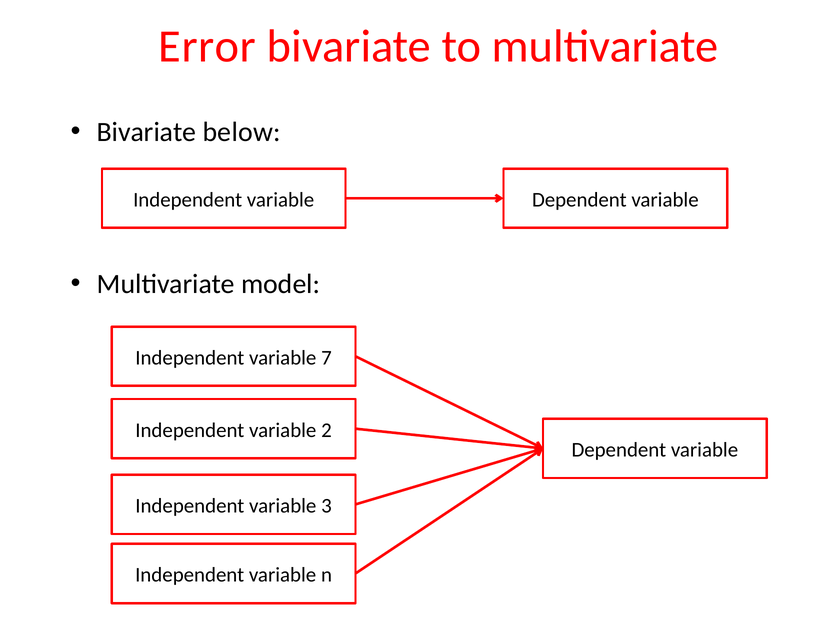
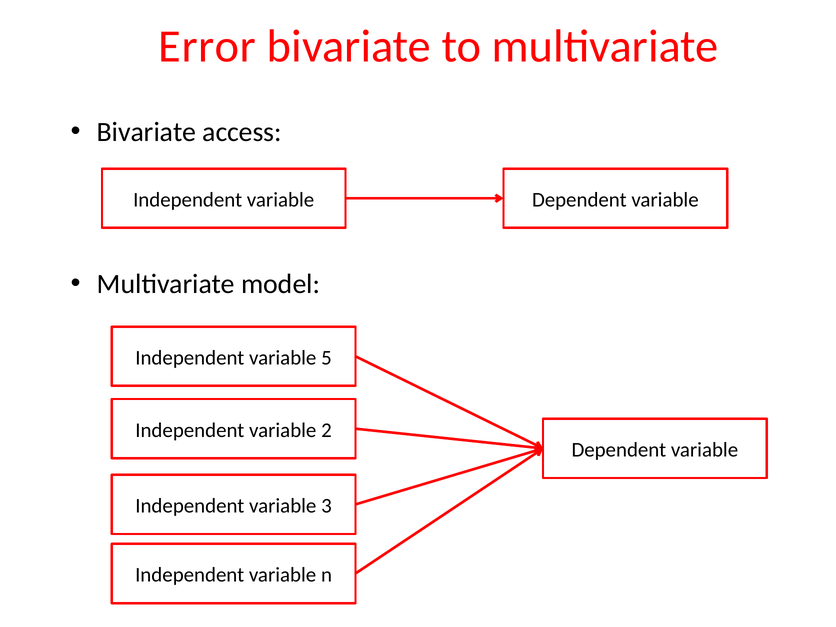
below: below -> access
7: 7 -> 5
